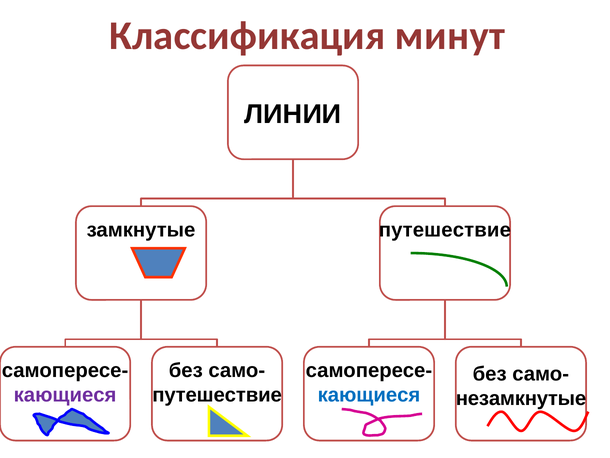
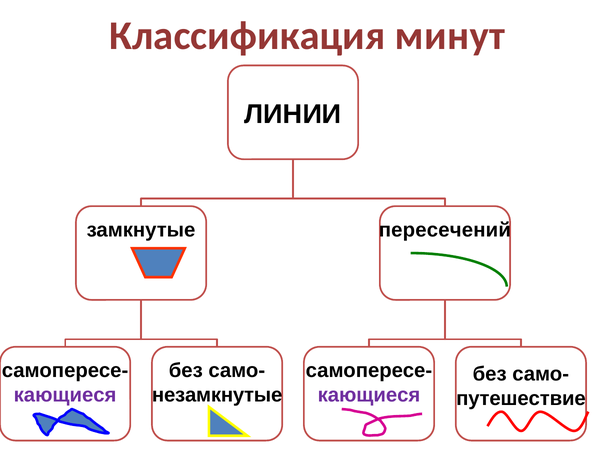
замкнутые путешествие: путешествие -> пересечений
путешествие at (217, 395): путешествие -> незамкнутые
кающиеся at (369, 395) colour: blue -> purple
незамкнутые: незамкнутые -> путешествие
